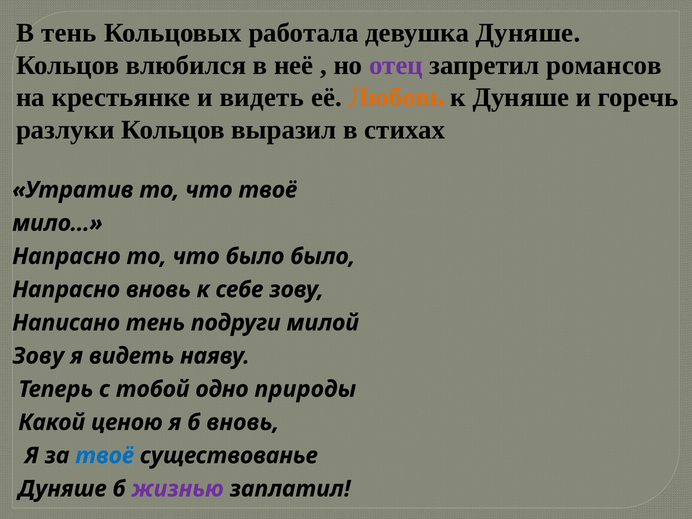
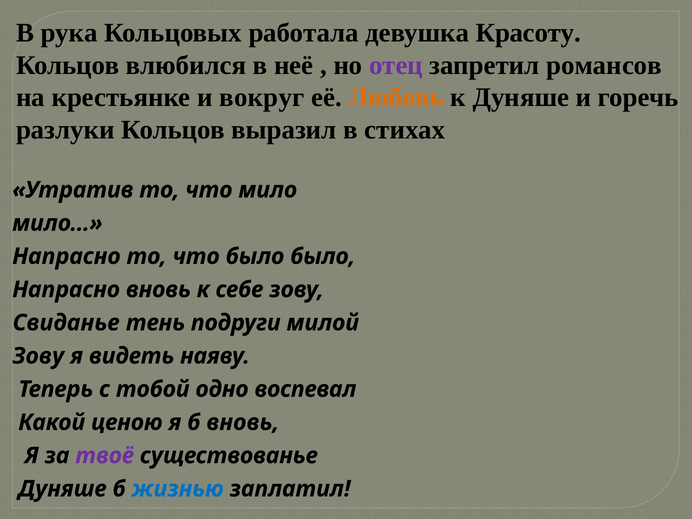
В тень: тень -> рука
девушка Дуняше: Дуняше -> Красоту
и видеть: видеть -> вокруг
что твоё: твоё -> мило
Написано: Написано -> Свиданье
природы: природы -> воспевал
твоё at (105, 456) colour: blue -> purple
жизнью colour: purple -> blue
